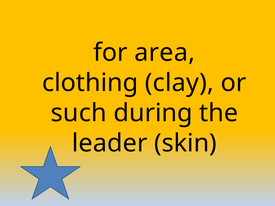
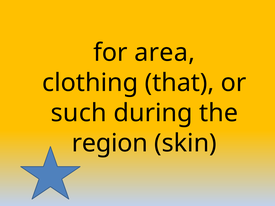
clay: clay -> that
leader: leader -> region
